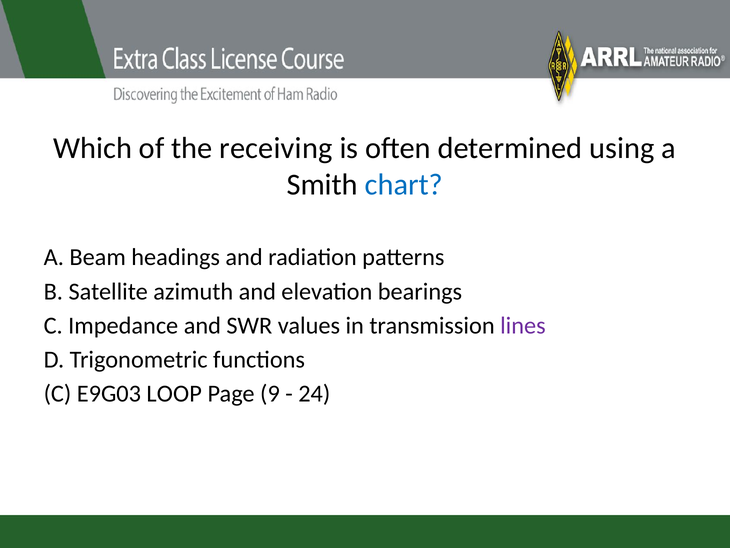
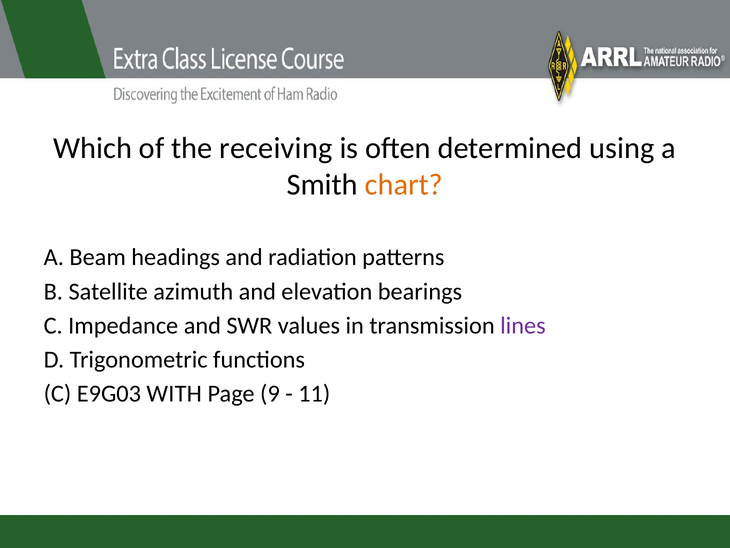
chart colour: blue -> orange
LOOP: LOOP -> WITH
24: 24 -> 11
